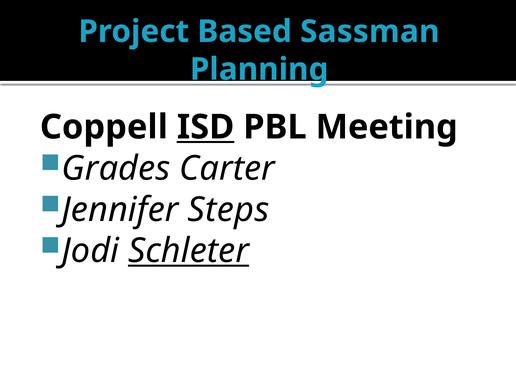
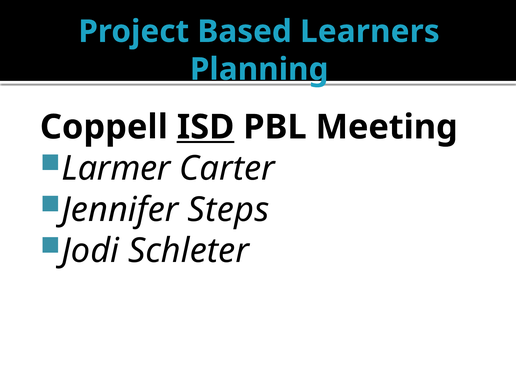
Sassman: Sassman -> Learners
Grades: Grades -> Larmer
Schleter underline: present -> none
